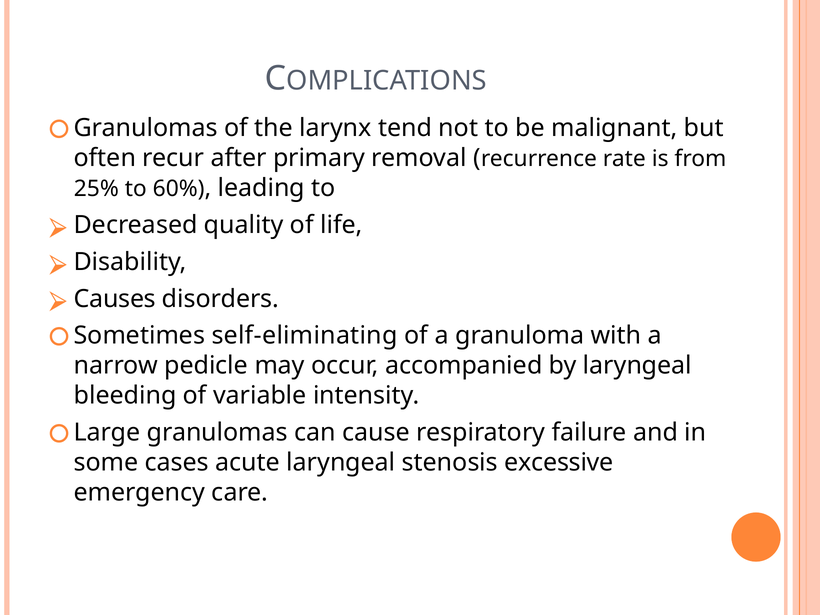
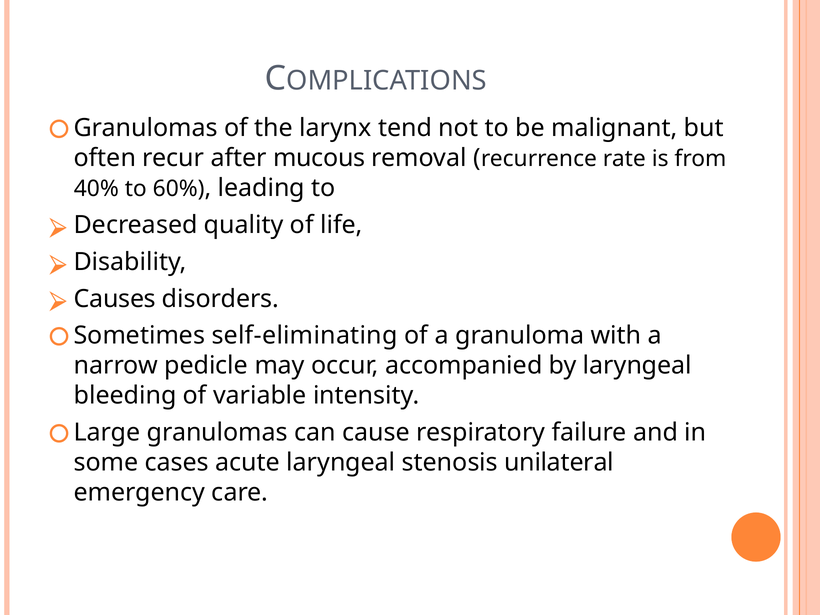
primary: primary -> mucous
25%: 25% -> 40%
excessive: excessive -> unilateral
